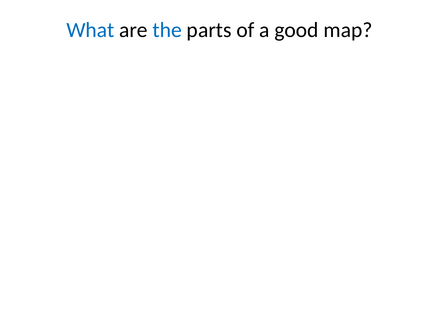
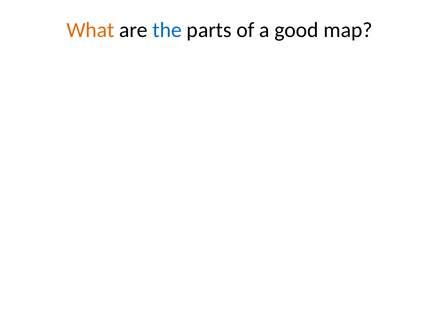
What colour: blue -> orange
